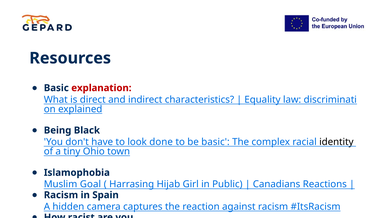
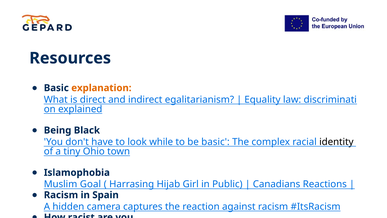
explanation colour: red -> orange
characteristics: characteristics -> egalitarianism
done: done -> while
